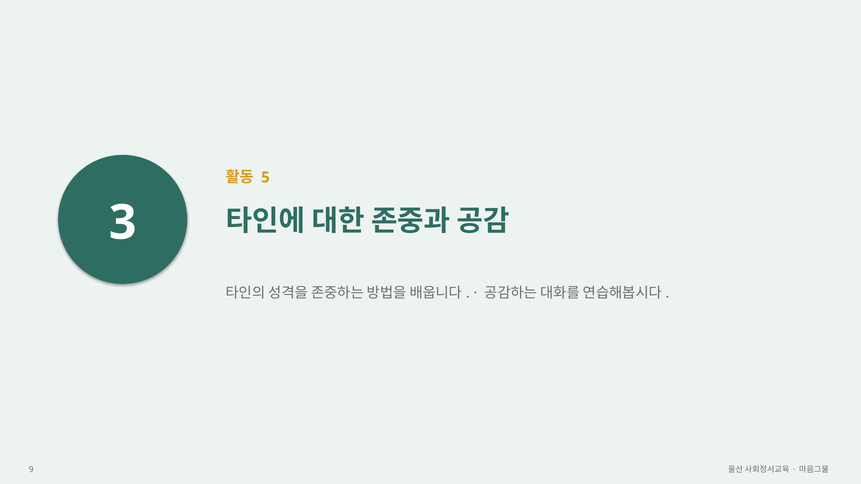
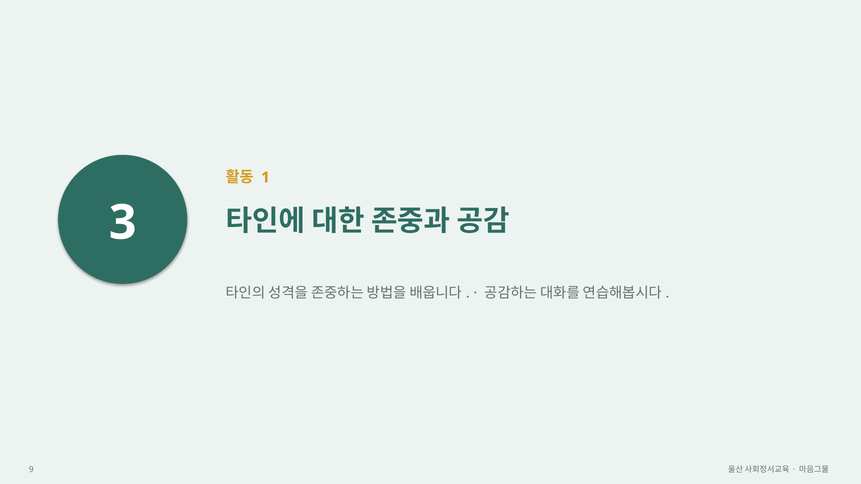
5: 5 -> 1
